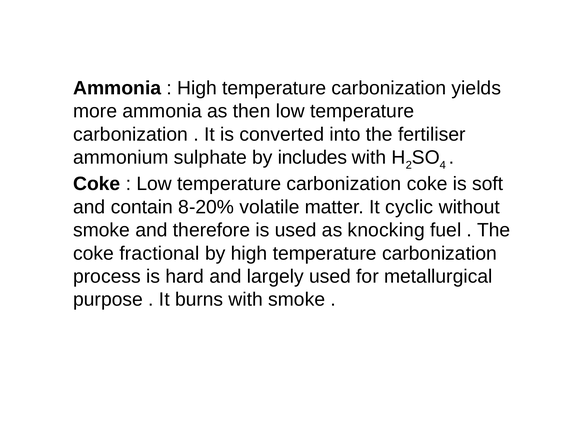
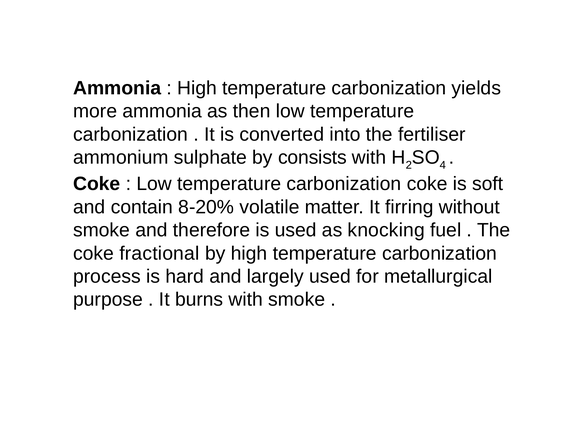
includes: includes -> consists
cyclic: cyclic -> firring
